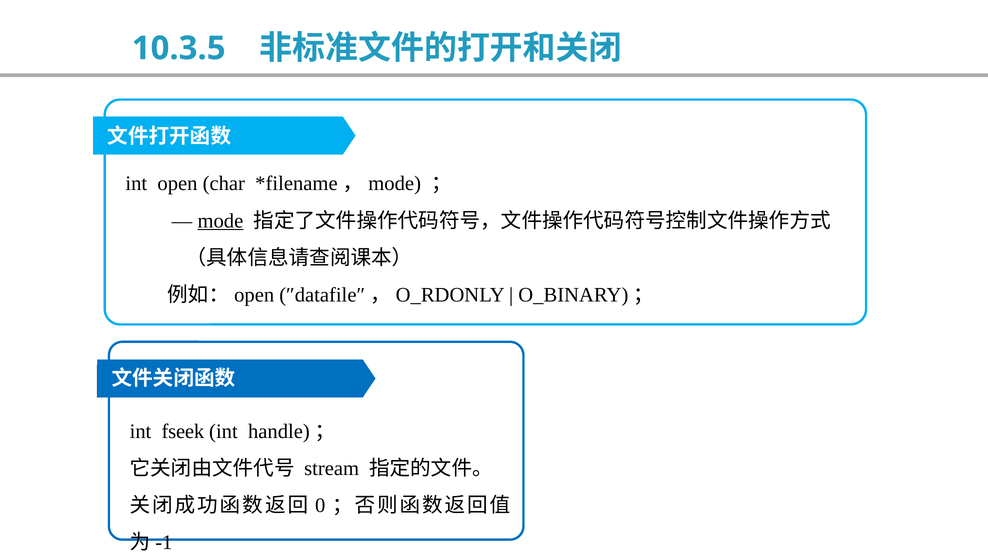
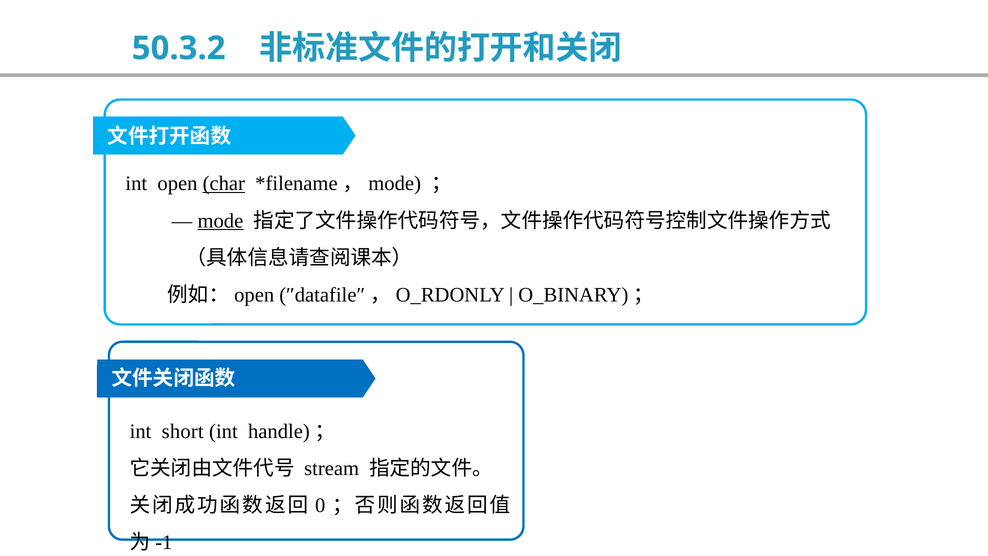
10.3.5: 10.3.5 -> 50.3.2
char underline: none -> present
fseek: fseek -> short
